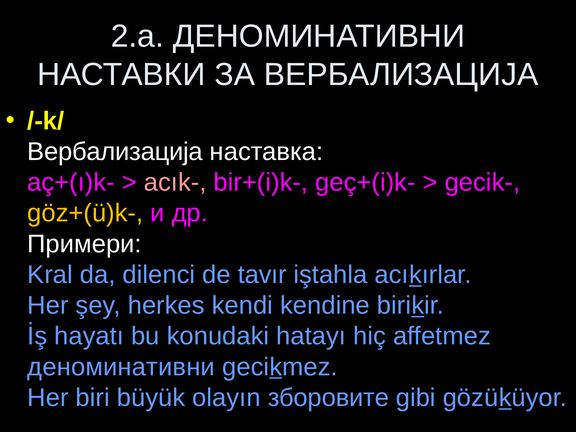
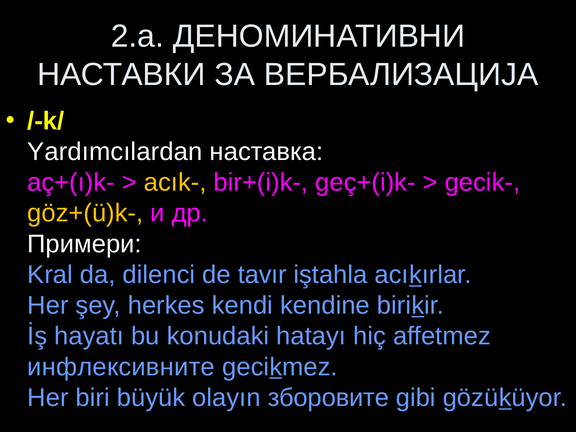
Вербализација at (115, 152): Вербализација -> Yardımcılardan
acık- colour: pink -> yellow
деноминативни at (121, 367): деноминативни -> инфлексивните
